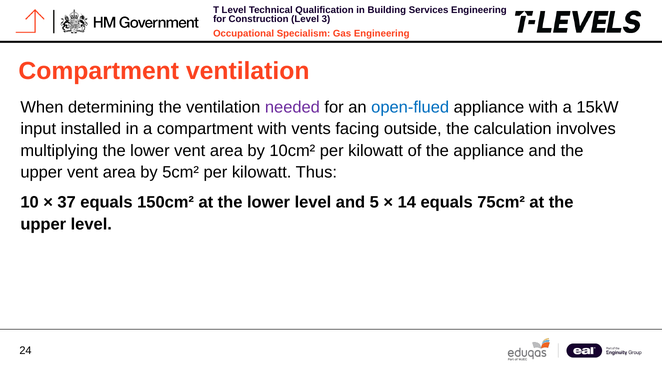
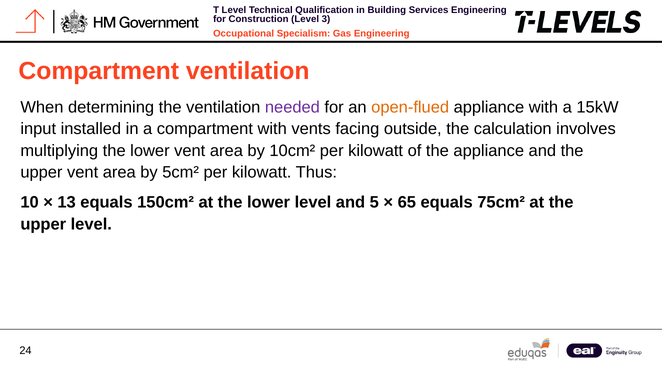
open-flued colour: blue -> orange
37: 37 -> 13
14: 14 -> 65
